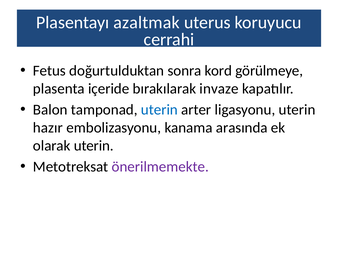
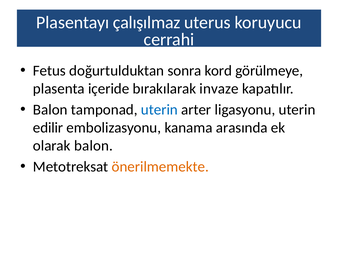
azaltmak: azaltmak -> çalışılmaz
hazır: hazır -> edilir
olarak uterin: uterin -> balon
önerilmemekte colour: purple -> orange
